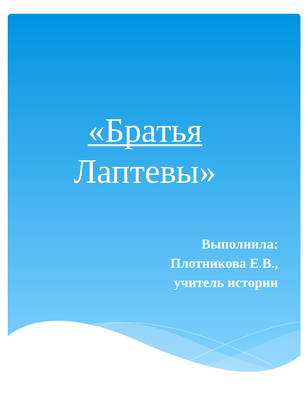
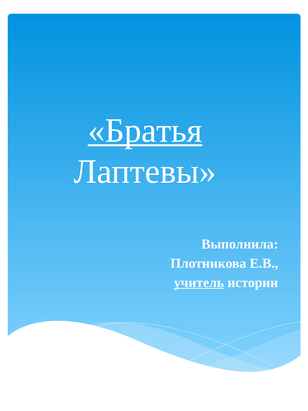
учитель underline: none -> present
